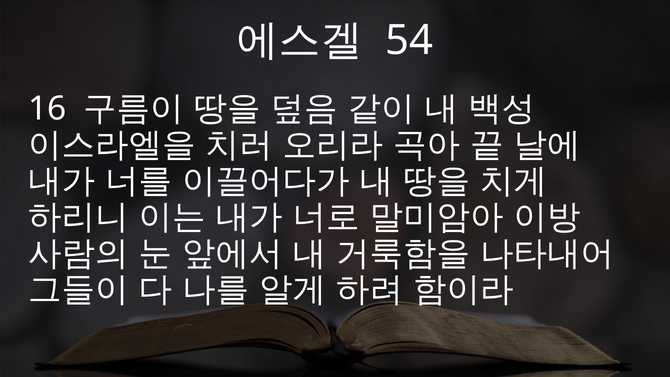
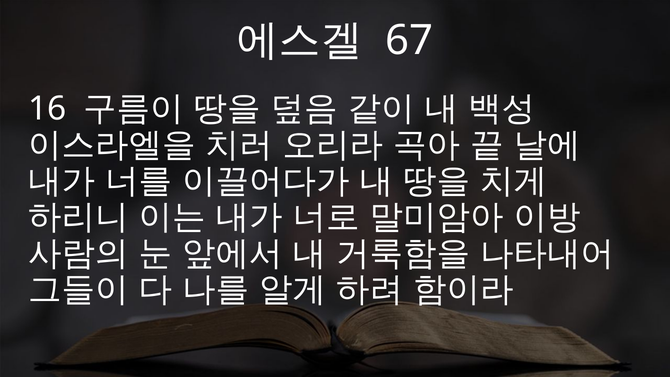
54: 54 -> 67
